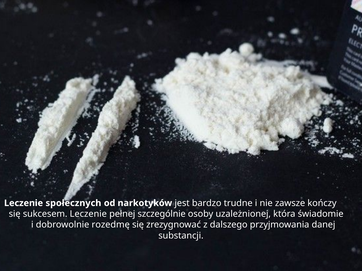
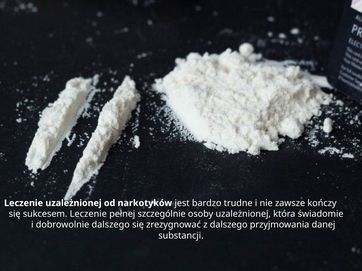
Leczenie społecznych: społecznych -> uzależnionej
dobrowolnie rozedmę: rozedmę -> dalszego
